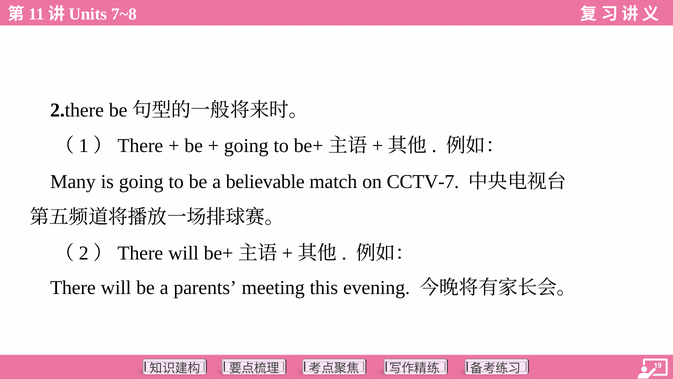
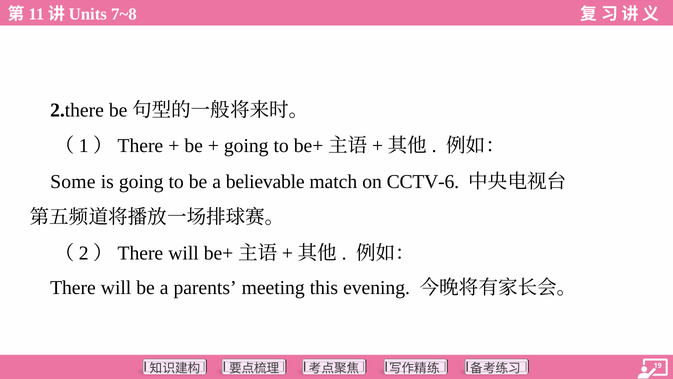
Many: Many -> Some
CCTV-7: CCTV-7 -> CCTV-6
